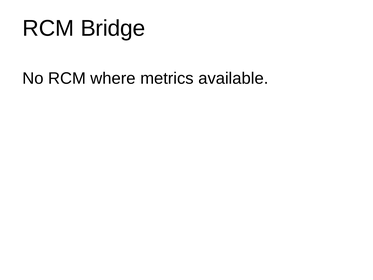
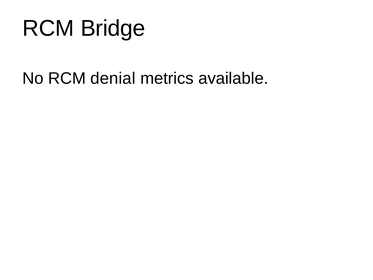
where: where -> denial
